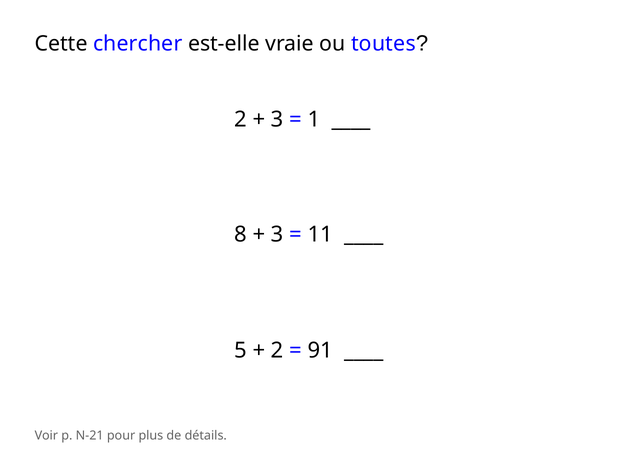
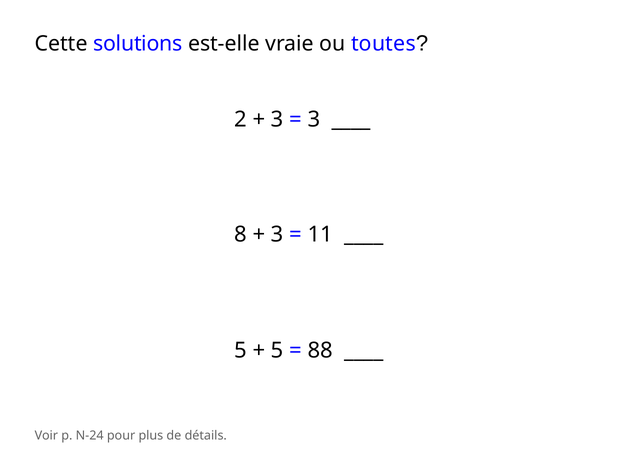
chercher: chercher -> solutions
1 at (314, 119): 1 -> 3
2 at (277, 350): 2 -> 5
91: 91 -> 88
N-21: N-21 -> N-24
